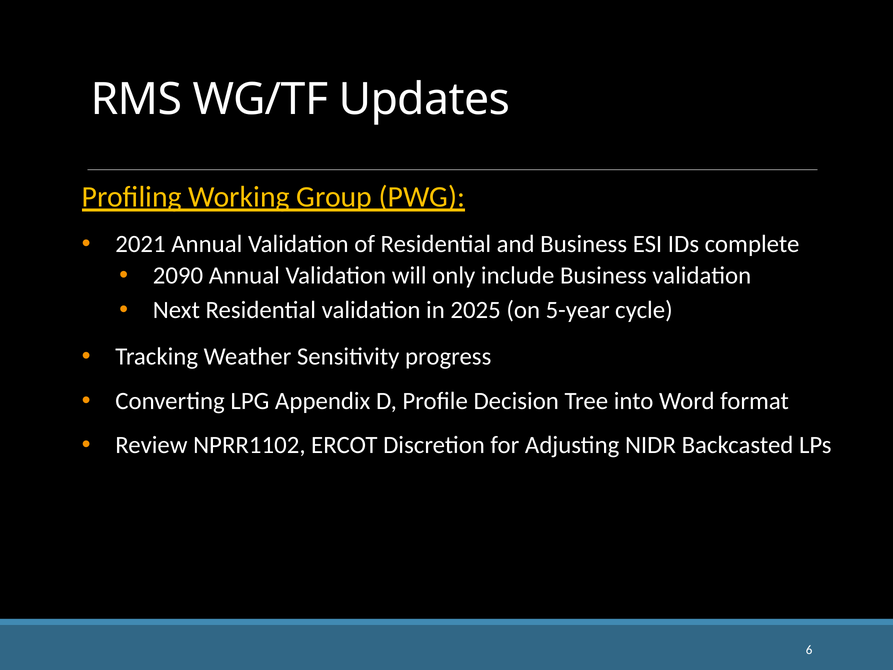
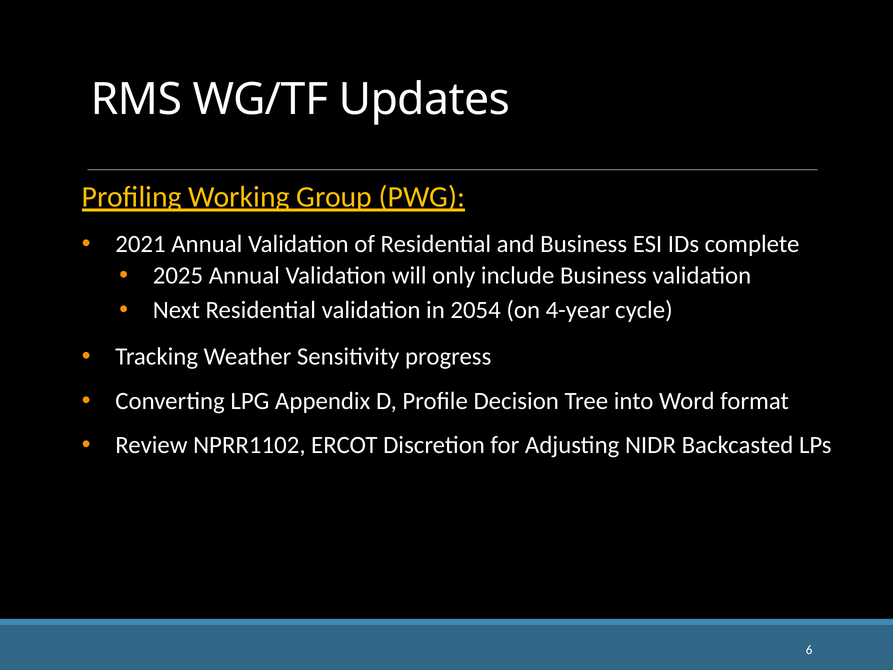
2090: 2090 -> 2025
2025: 2025 -> 2054
5-year: 5-year -> 4-year
